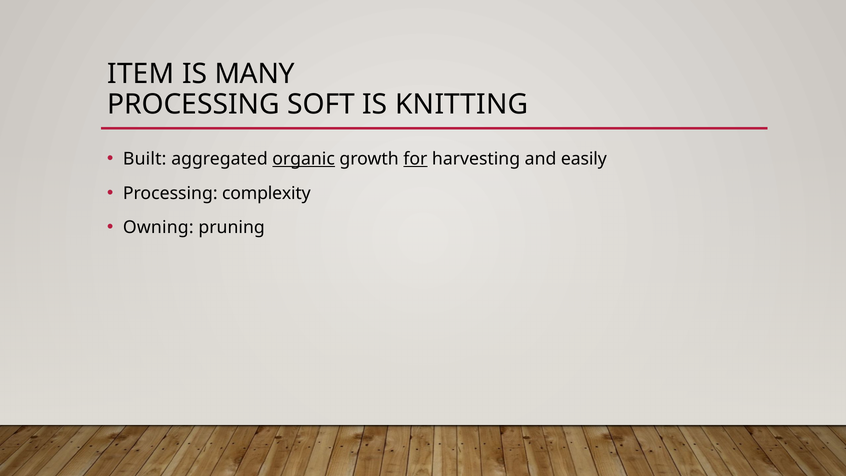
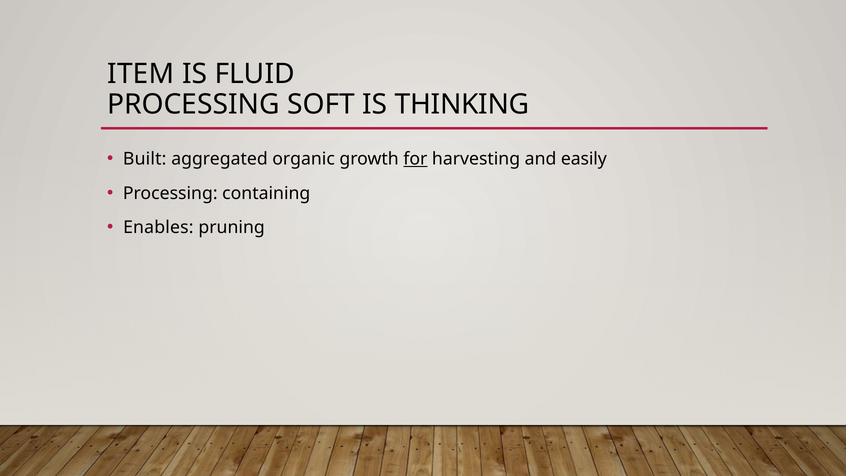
MANY: MANY -> FLUID
KNITTING: KNITTING -> THINKING
organic underline: present -> none
complexity: complexity -> containing
Owning: Owning -> Enables
